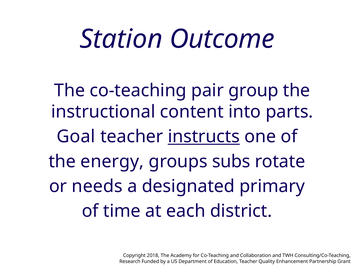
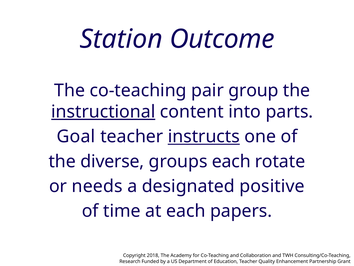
instructional underline: none -> present
energy: energy -> diverse
groups subs: subs -> each
primary: primary -> positive
district: district -> papers
